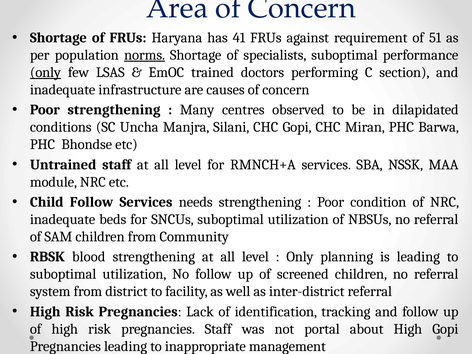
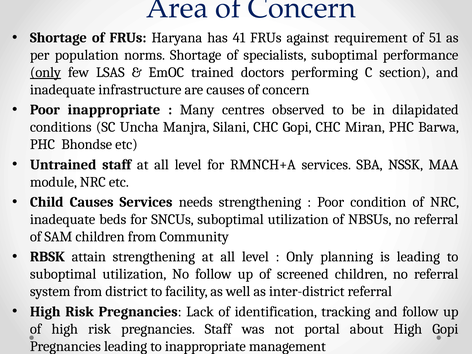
norms underline: present -> none
Poor strengthening: strengthening -> inappropriate
Child Follow: Follow -> Causes
blood: blood -> attain
